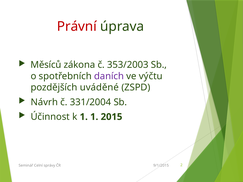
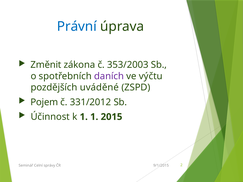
Právní colour: red -> blue
Měsíců: Měsíců -> Změnit
Návrh: Návrh -> Pojem
331/2004: 331/2004 -> 331/2012
